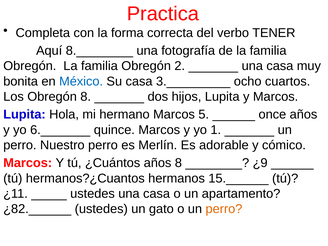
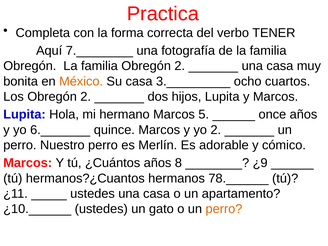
8.________: 8.________ -> 7.________
México colour: blue -> orange
Los Obregón 8: 8 -> 2
yo 1: 1 -> 2
15.______: 15.______ -> 78.______
¿82.______: ¿82.______ -> ¿10.______
